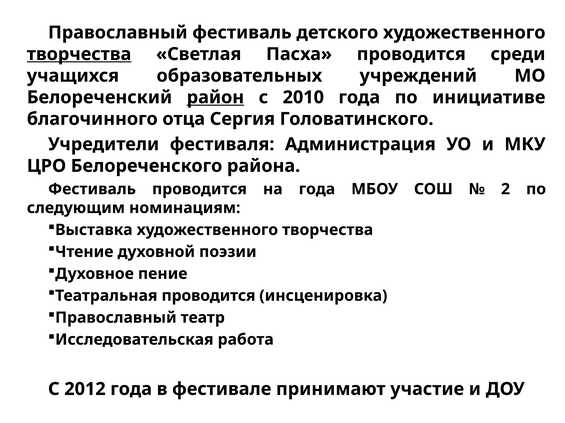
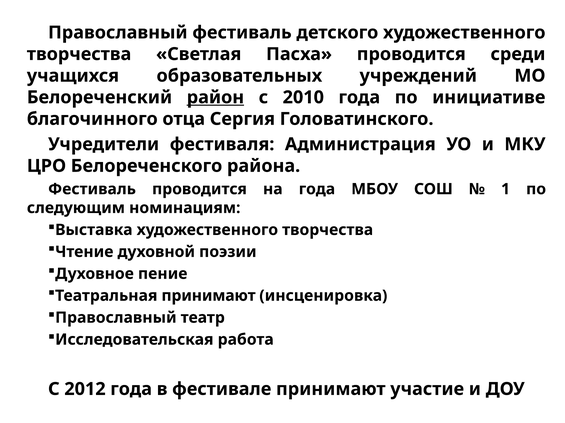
творчества at (79, 54) underline: present -> none
2: 2 -> 1
Театральная проводится: проводится -> принимают
